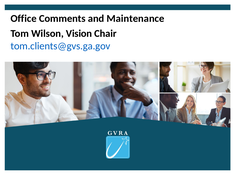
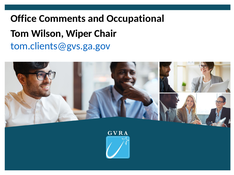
Maintenance: Maintenance -> Occupational
Vision: Vision -> Wiper
